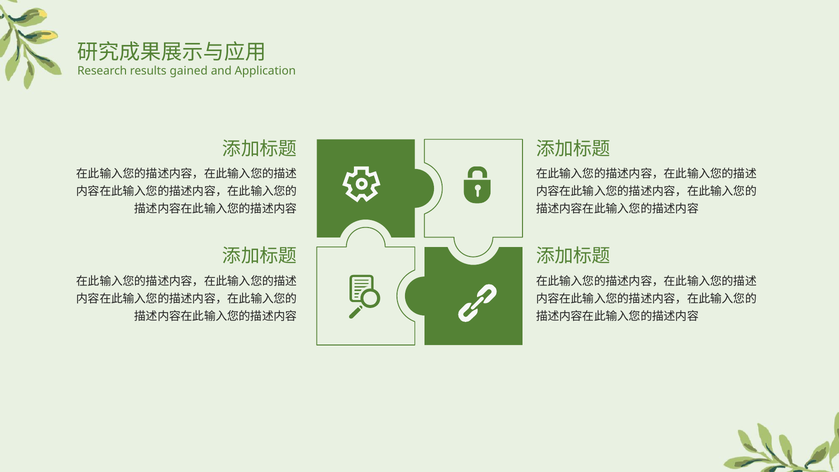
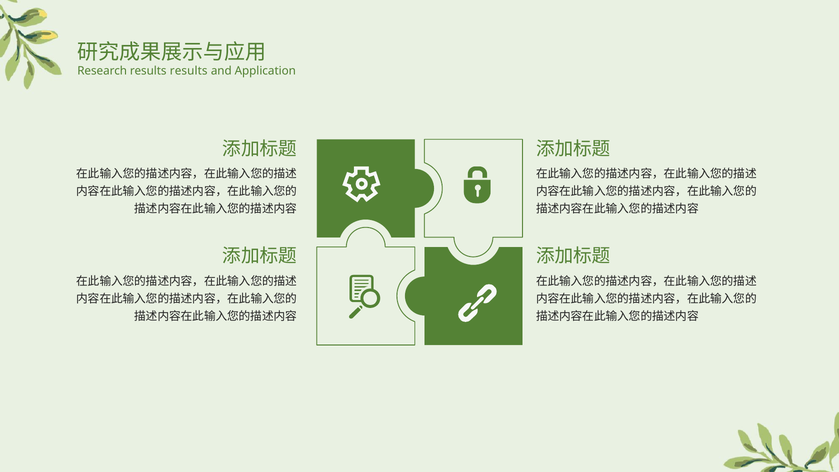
results gained: gained -> results
